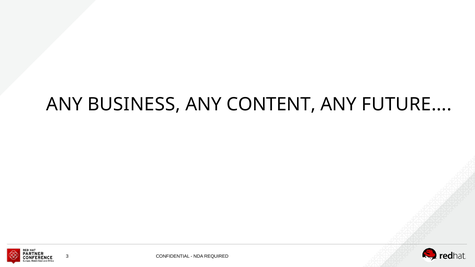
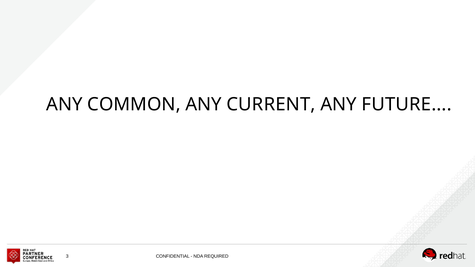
BUSINESS: BUSINESS -> COMMON
CONTENT: CONTENT -> CURRENT
